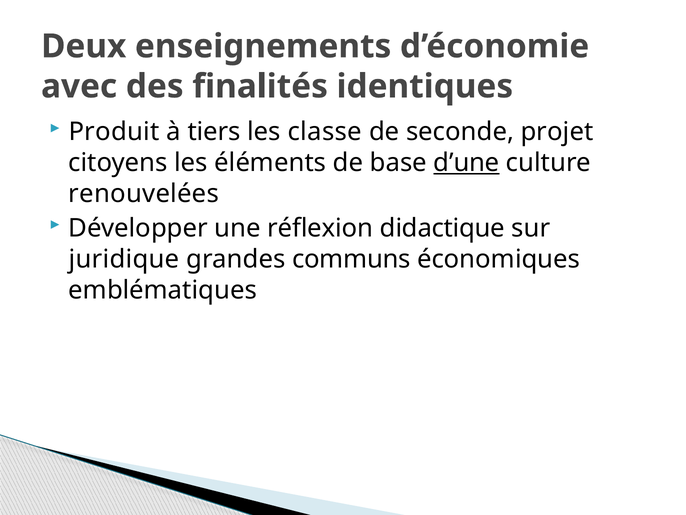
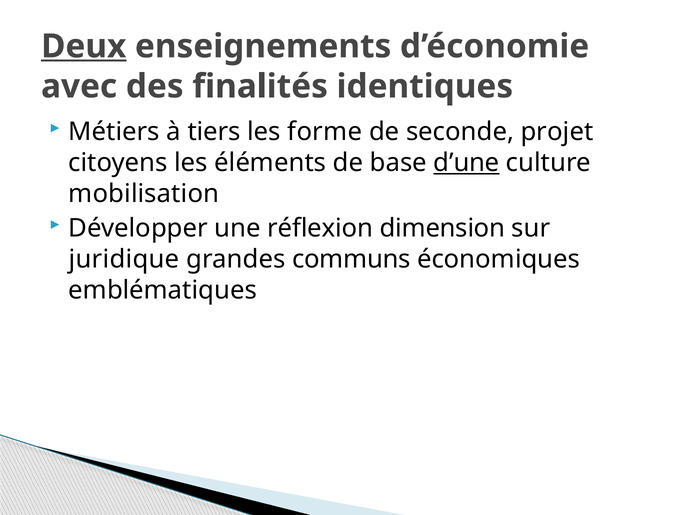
Deux underline: none -> present
Produit: Produit -> Métiers
classe: classe -> forme
renouvelées: renouvelées -> mobilisation
didactique: didactique -> dimension
